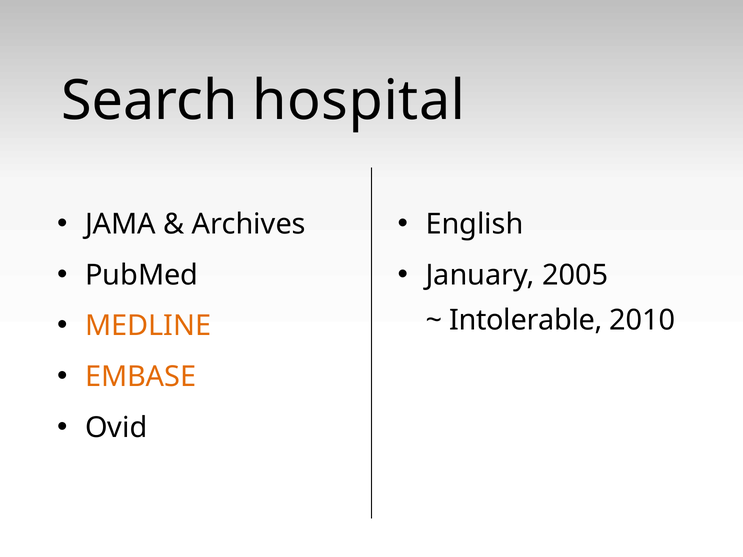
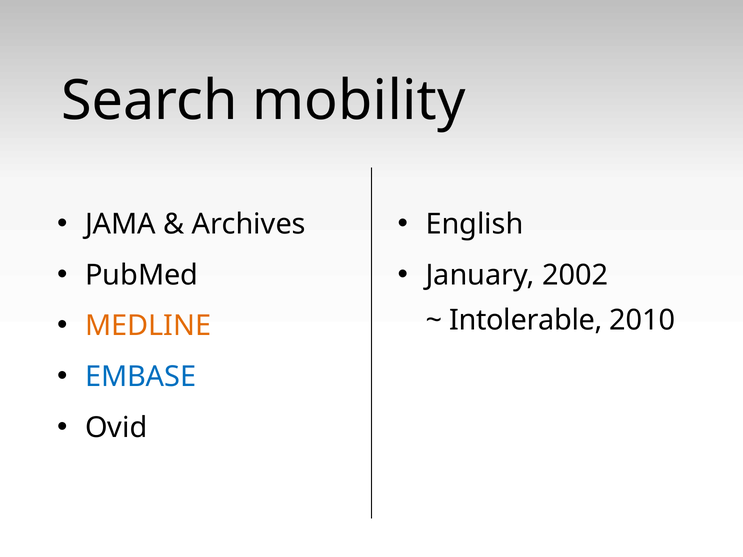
hospital: hospital -> mobility
2005: 2005 -> 2002
EMBASE colour: orange -> blue
